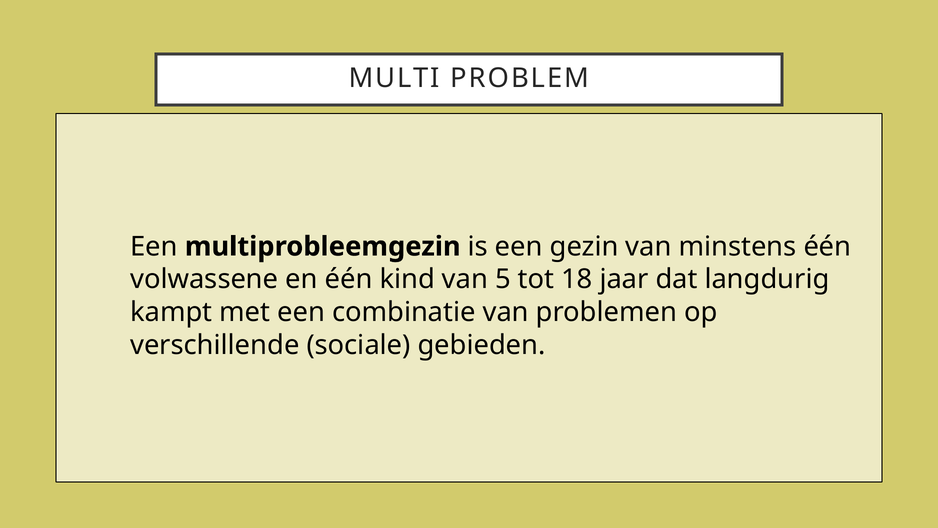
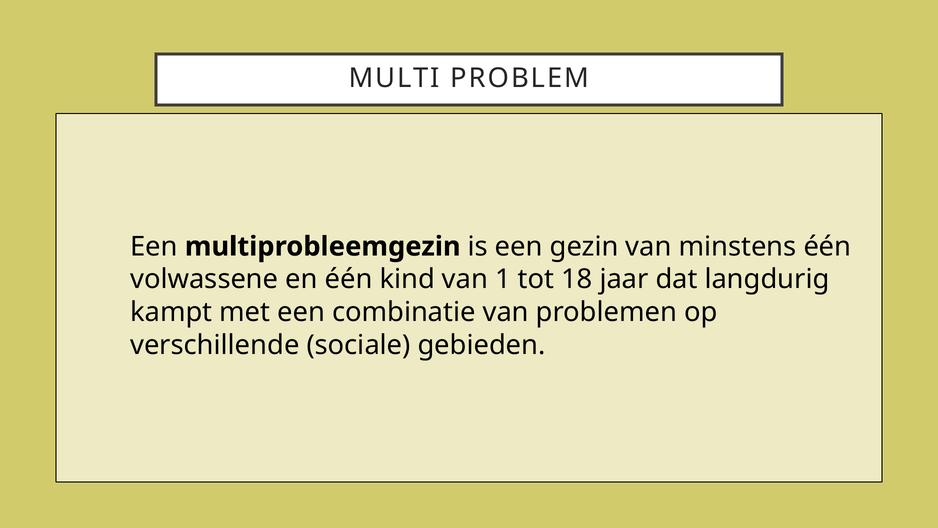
5: 5 -> 1
